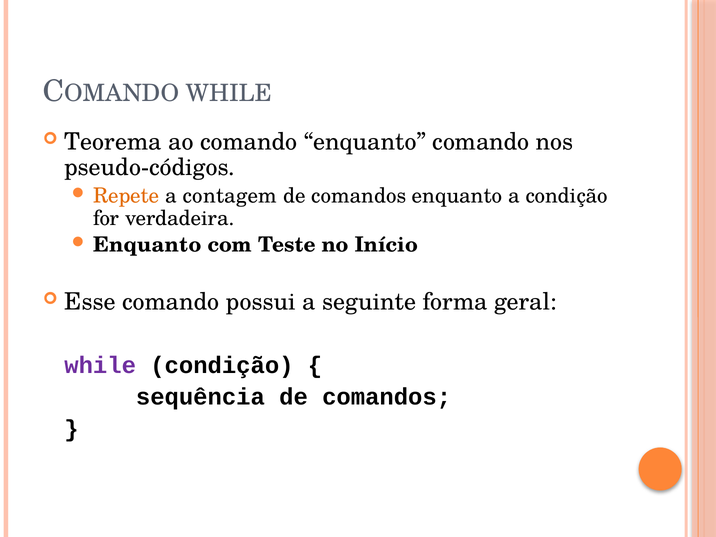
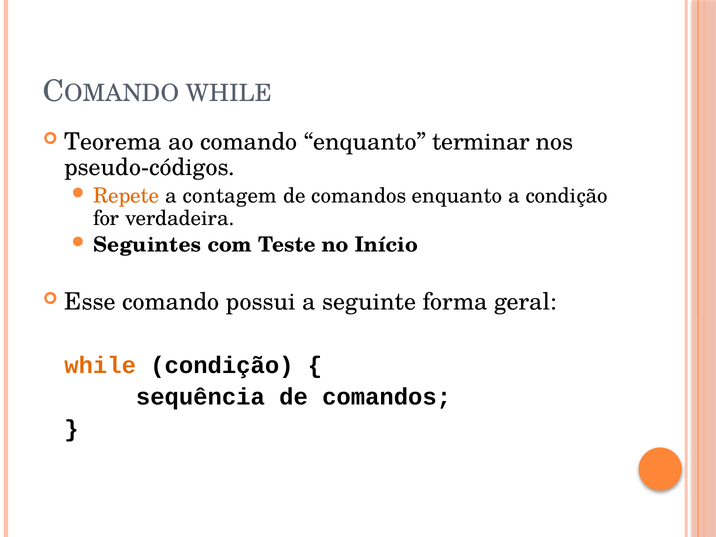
enquanto comando: comando -> terminar
Enquanto at (147, 245): Enquanto -> Seguintes
while at (100, 365) colour: purple -> orange
